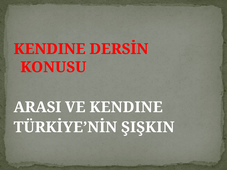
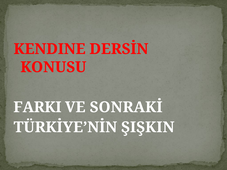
ARASI: ARASI -> FARKI
VE KENDINE: KENDINE -> SONRAKİ
